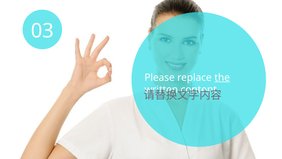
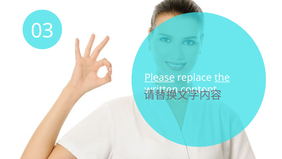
Please underline: none -> present
